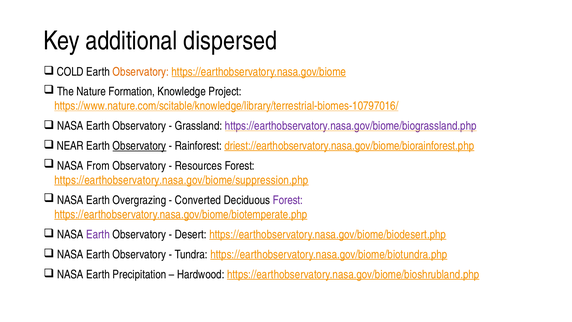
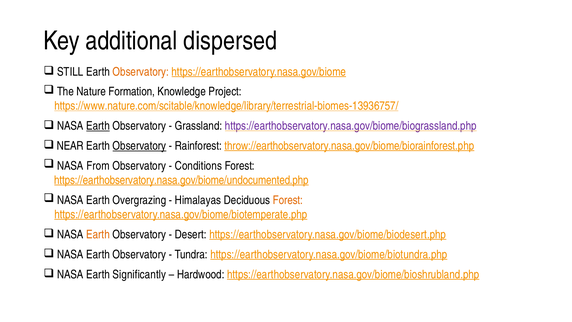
COLD: COLD -> STILL
https://www.nature.com/scitable/knowledge/library/terrestrial-biomes-10797016/: https://www.nature.com/scitable/knowledge/library/terrestrial-biomes-10797016/ -> https://www.nature.com/scitable/knowledge/library/terrestrial-biomes-13936757/
Earth at (98, 126) underline: none -> present
driest://earthobservatory.nasa.gov/biome/biorainforest.php: driest://earthobservatory.nasa.gov/biome/biorainforest.php -> throw://earthobservatory.nasa.gov/biome/biorainforest.php
Resources: Resources -> Conditions
https://earthobservatory.nasa.gov/biome/suppression.php: https://earthobservatory.nasa.gov/biome/suppression.php -> https://earthobservatory.nasa.gov/biome/undocumented.php
Converted: Converted -> Himalayas
Forest at (288, 200) colour: purple -> orange
Earth at (98, 234) colour: purple -> orange
Precipitation: Precipitation -> Significantly
